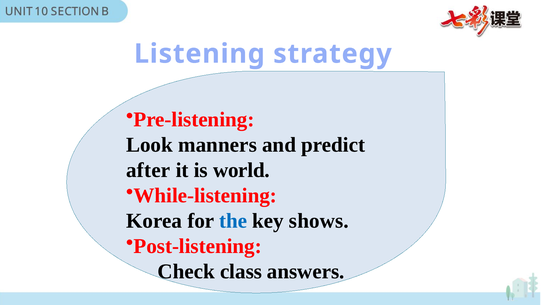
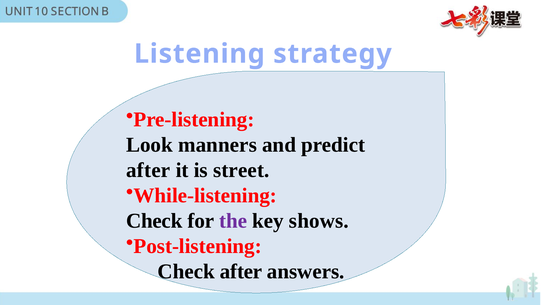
world: world -> street
Korea at (154, 220): Korea -> Check
the colour: blue -> purple
Check class: class -> after
